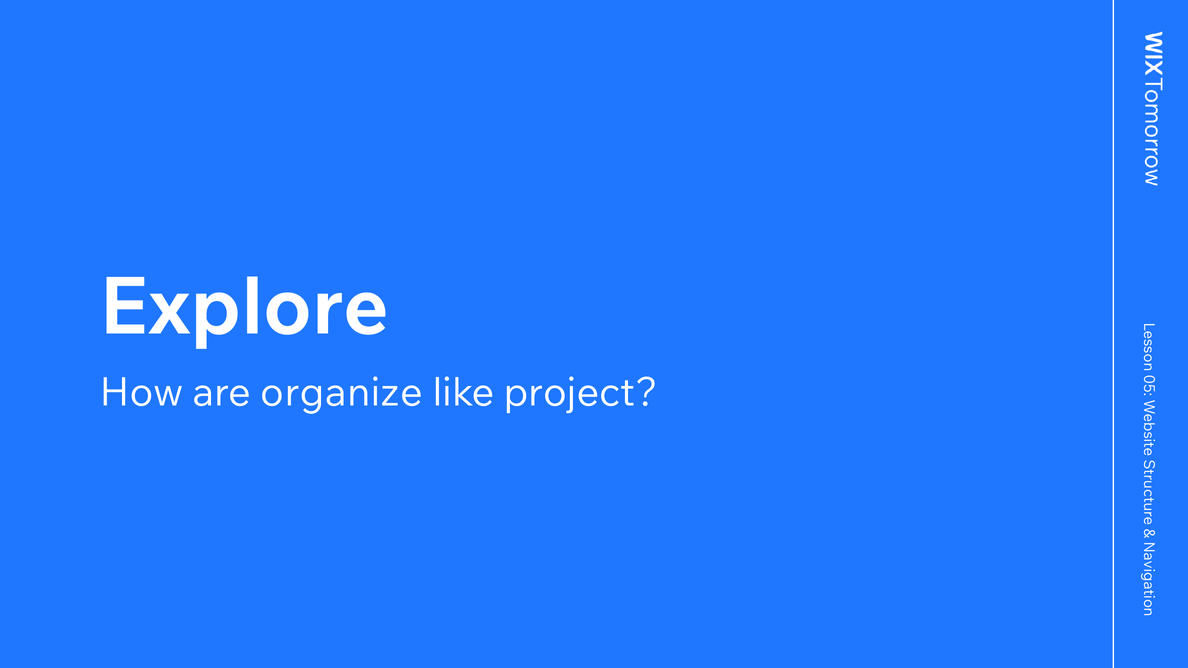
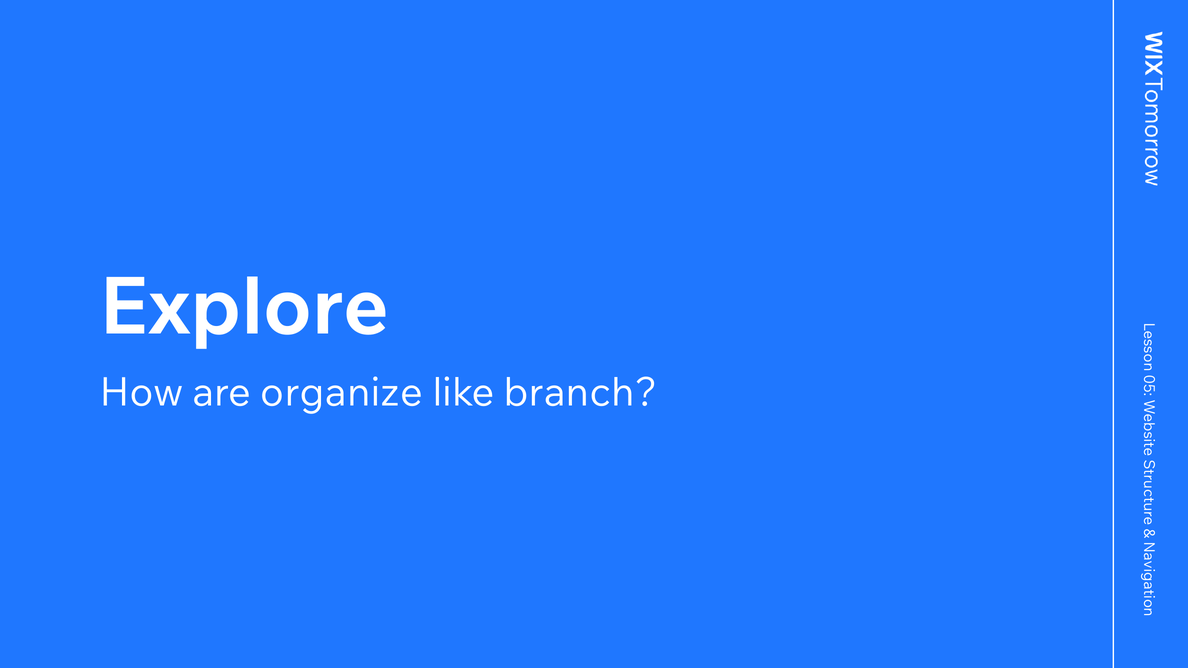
project: project -> branch
